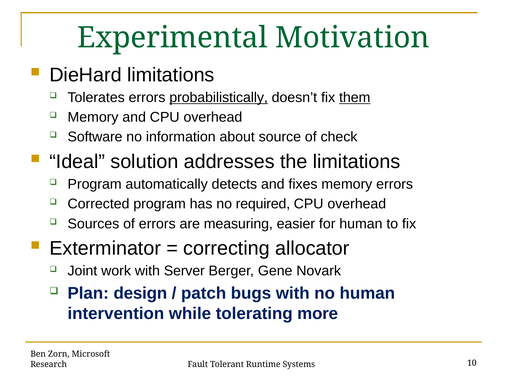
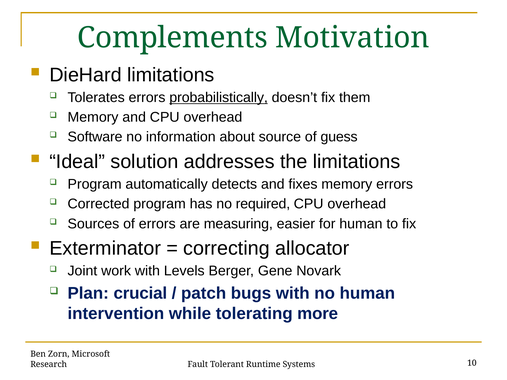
Experimental: Experimental -> Complements
them underline: present -> none
check: check -> guess
Server: Server -> Levels
design: design -> crucial
